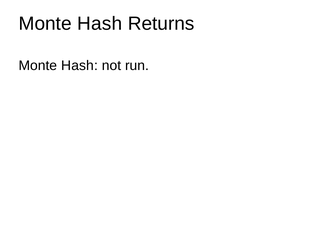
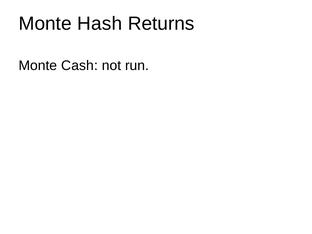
Hash at (79, 65): Hash -> Cash
